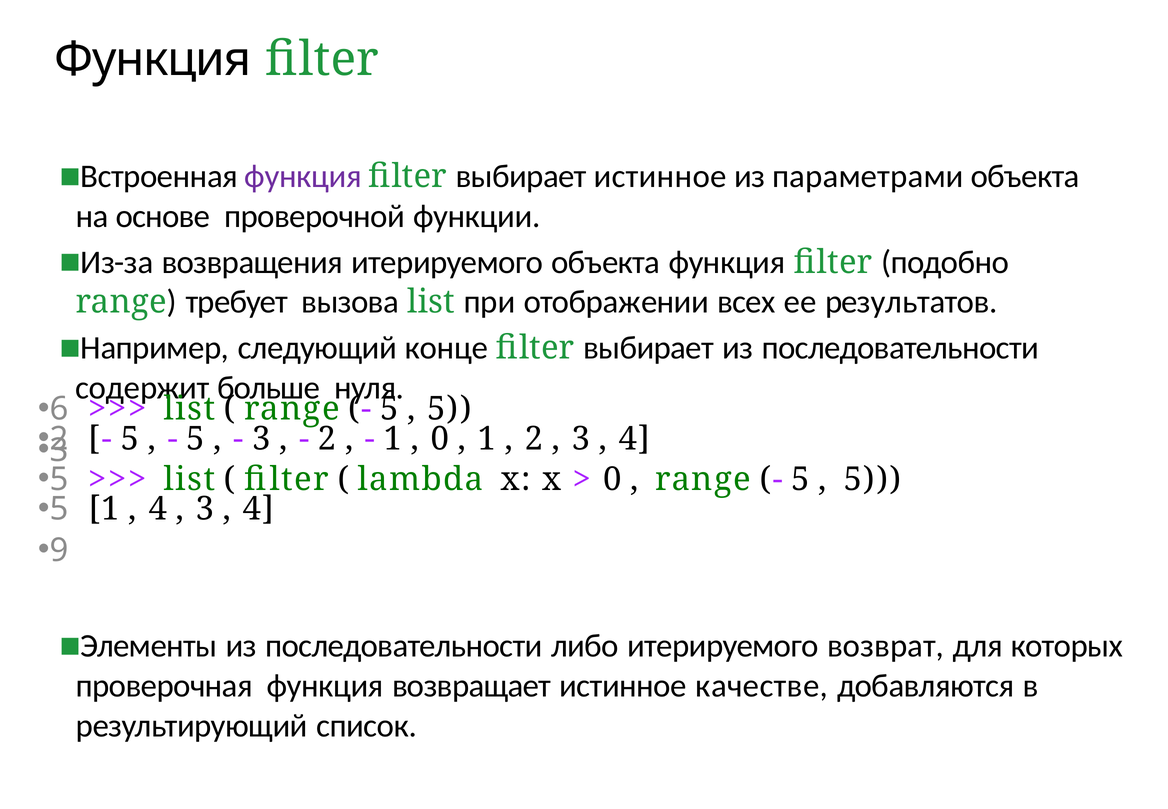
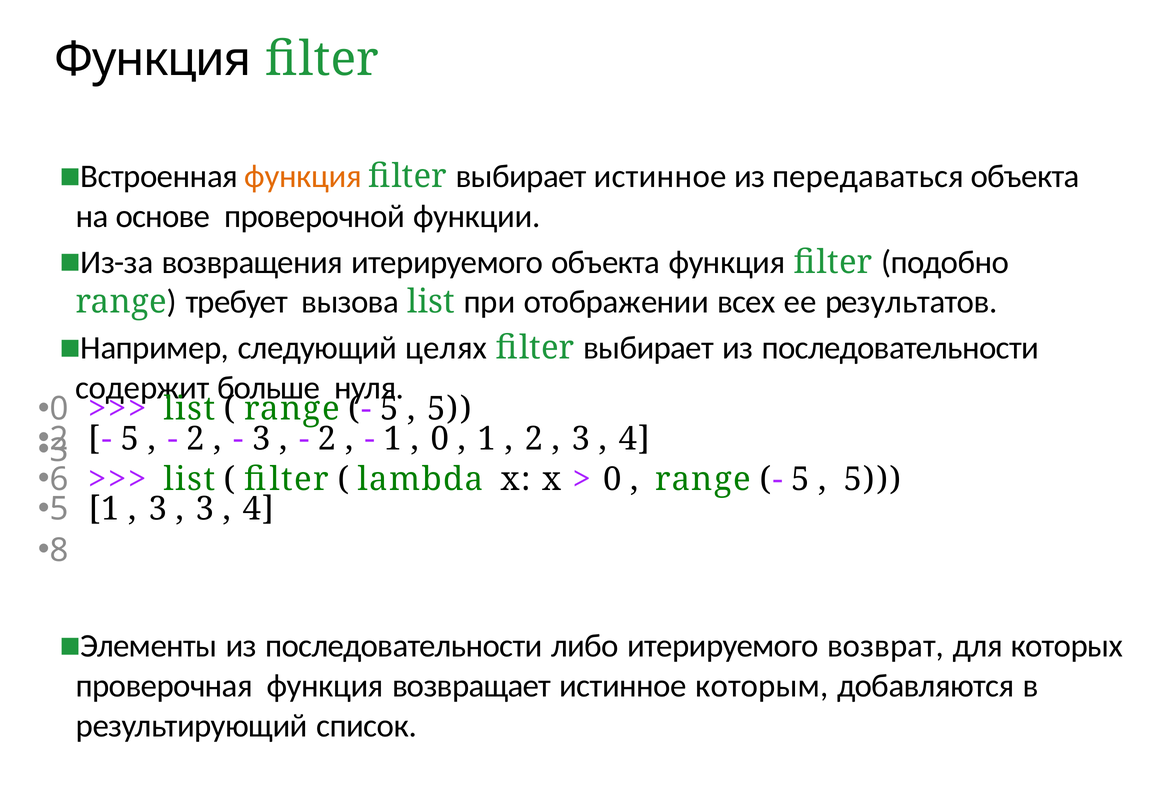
функция at (303, 176) colour: purple -> orange
параметрами: параметрами -> передаваться
конце: конце -> целях
6 at (59, 409): 6 -> 0
5 at (196, 439): 5 -> 2
5 at (59, 479): 5 -> 6
4 at (158, 509): 4 -> 3
9: 9 -> 8
качестве: качестве -> которым
